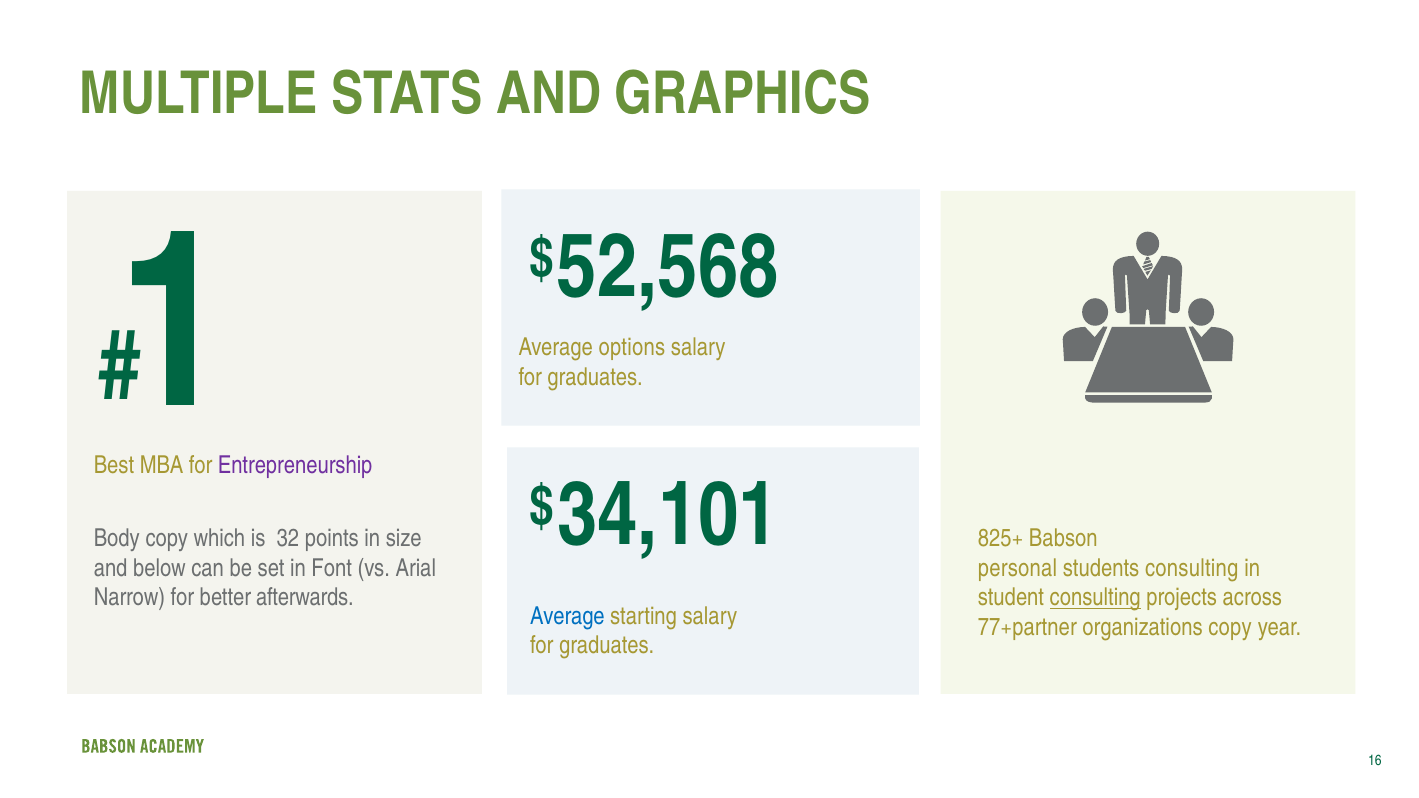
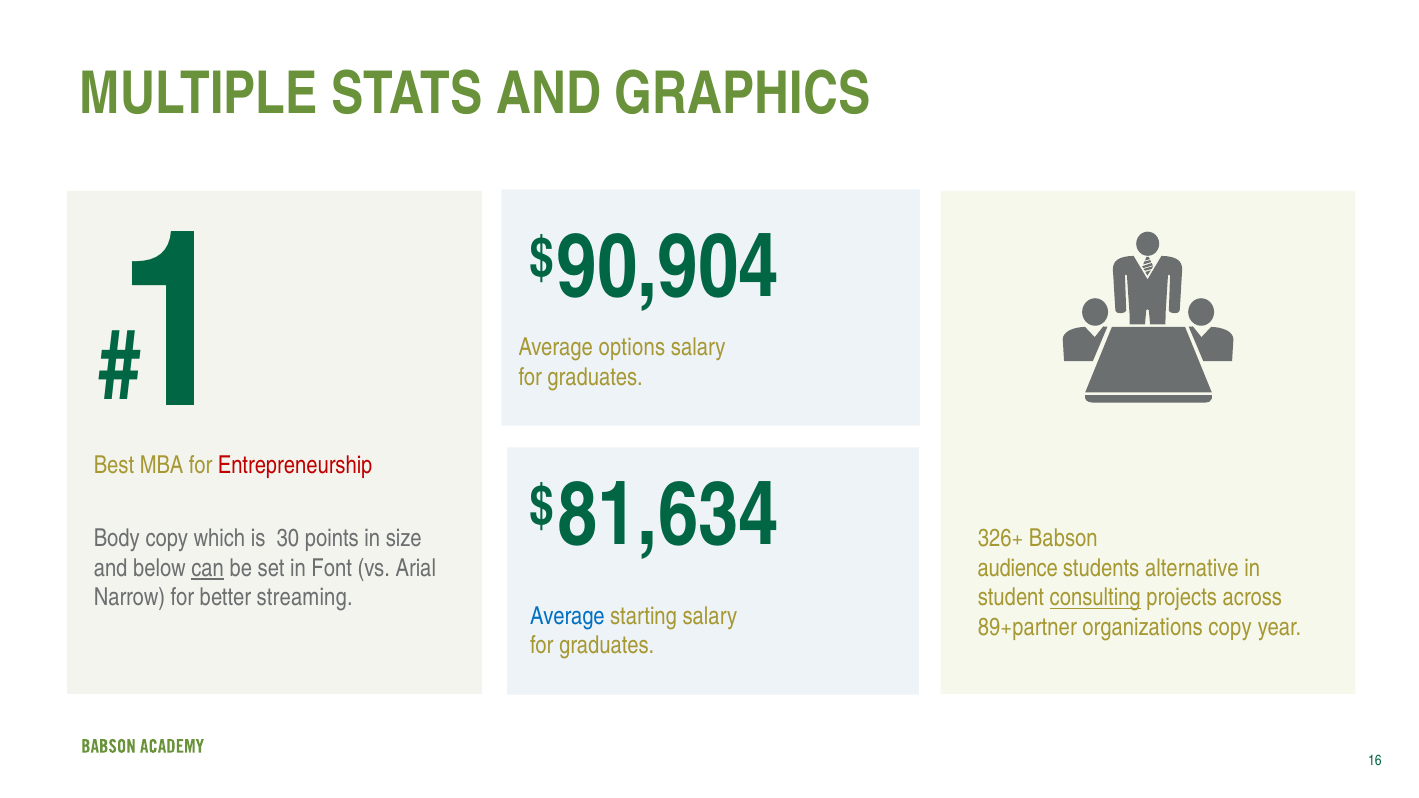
52,568: 52,568 -> 90,904
Entrepreneurship colour: purple -> red
34,101: 34,101 -> 81,634
32: 32 -> 30
825+: 825+ -> 326+
can underline: none -> present
personal: personal -> audience
students consulting: consulting -> alternative
afterwards: afterwards -> streaming
77+partner: 77+partner -> 89+partner
